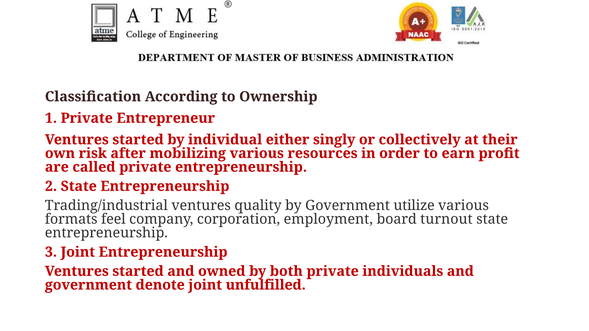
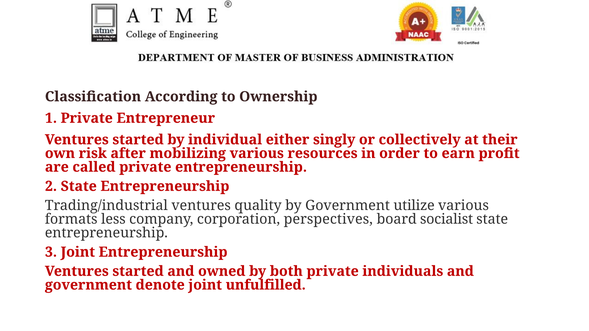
feel: feel -> less
employment: employment -> perspectives
turnout: turnout -> socialist
